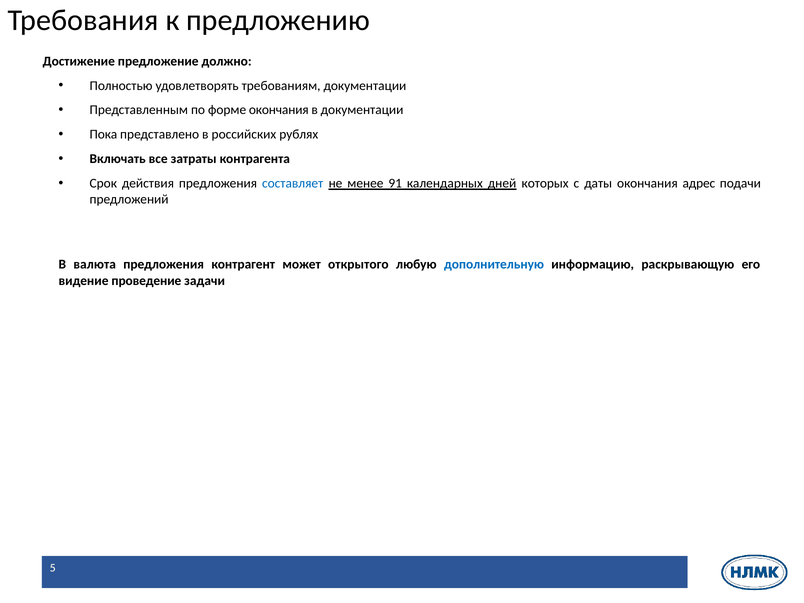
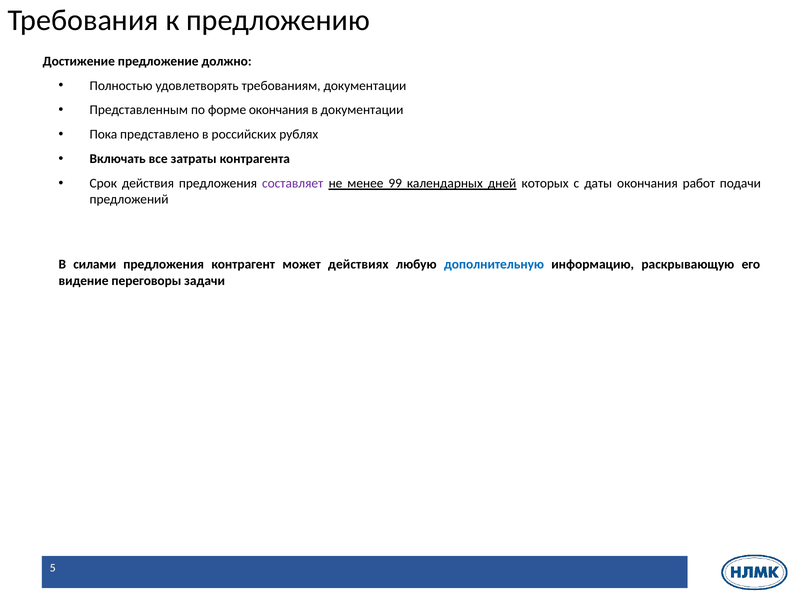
составляет colour: blue -> purple
91: 91 -> 99
адрес: адрес -> работ
валюта: валюта -> силами
открытого: открытого -> действиях
проведение: проведение -> переговоры
